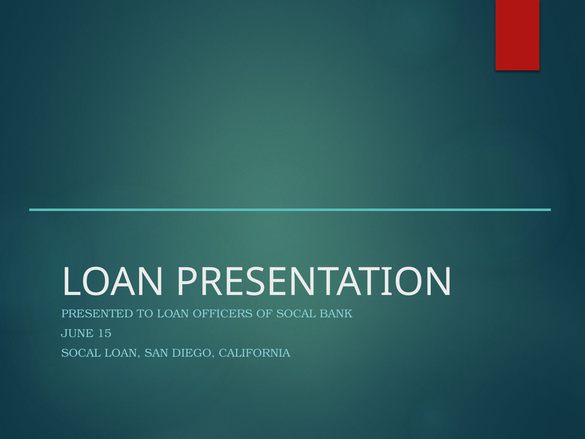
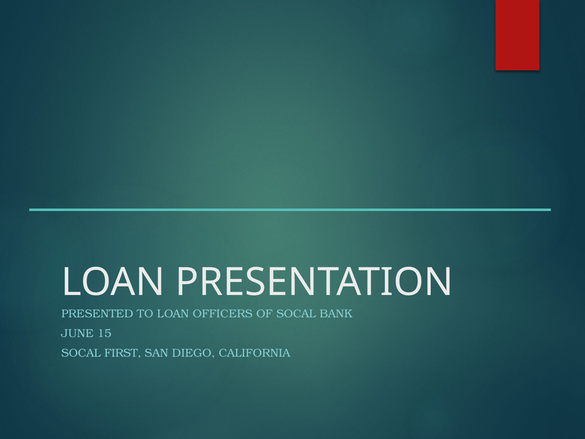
SOCAL LOAN: LOAN -> FIRST
